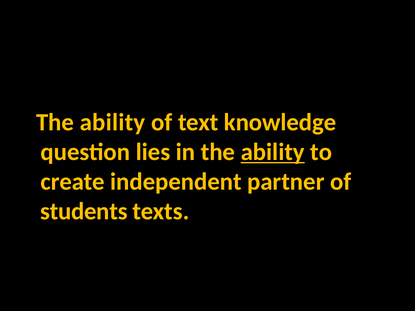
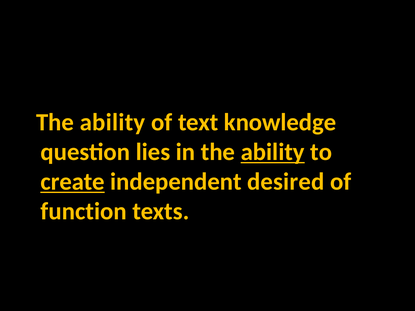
create underline: none -> present
partner: partner -> desired
students: students -> function
